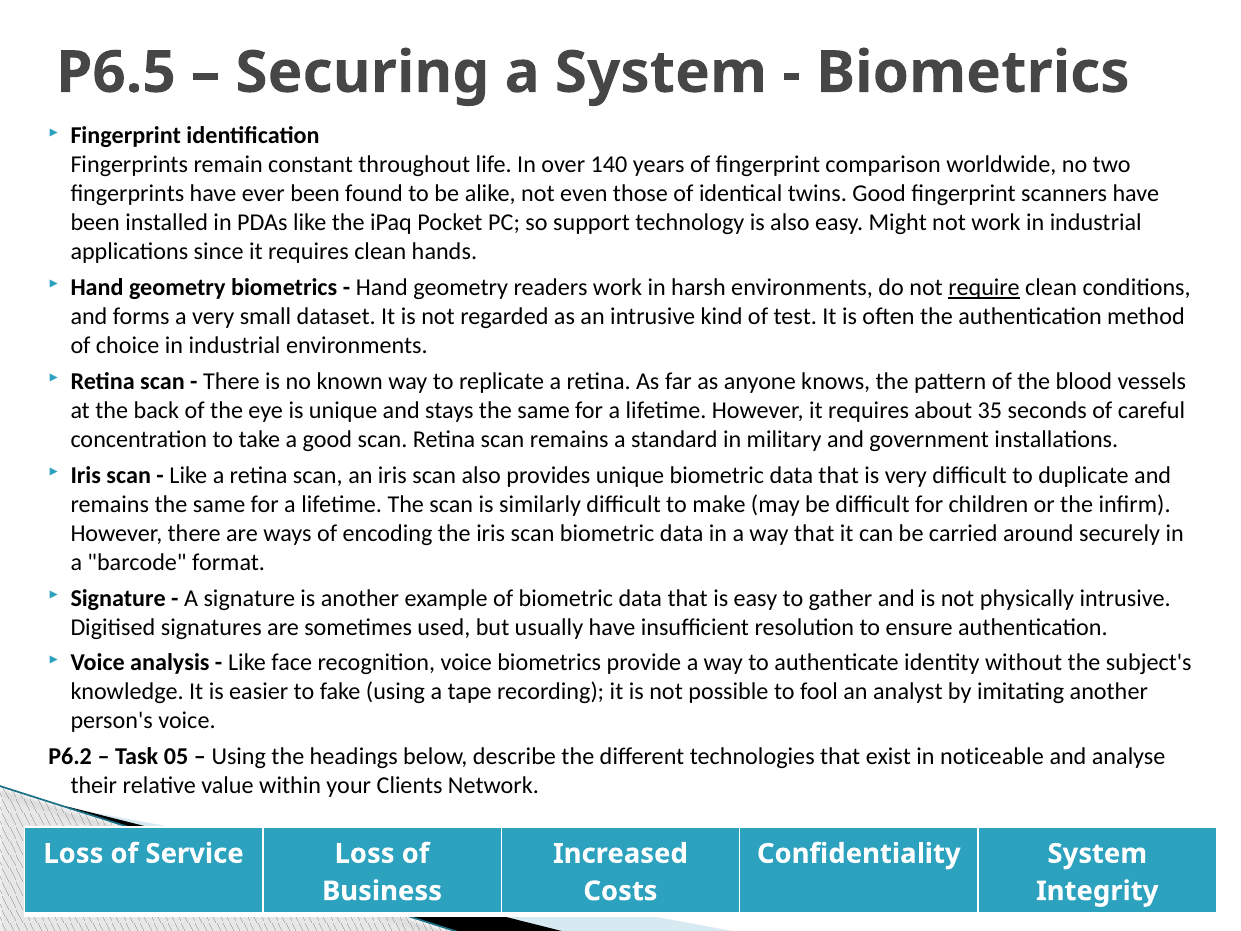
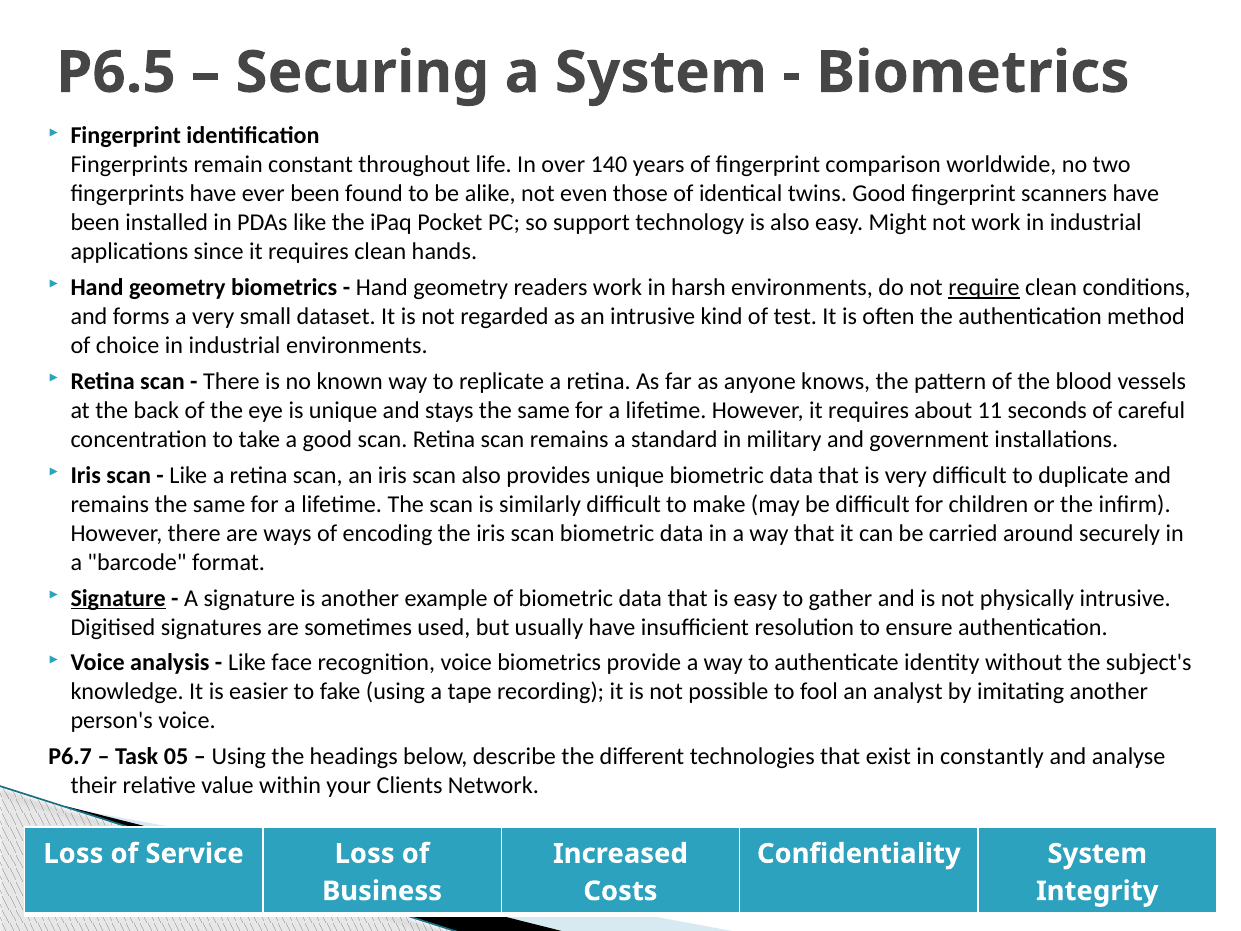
35: 35 -> 11
Signature at (118, 598) underline: none -> present
P6.2: P6.2 -> P6.7
noticeable: noticeable -> constantly
